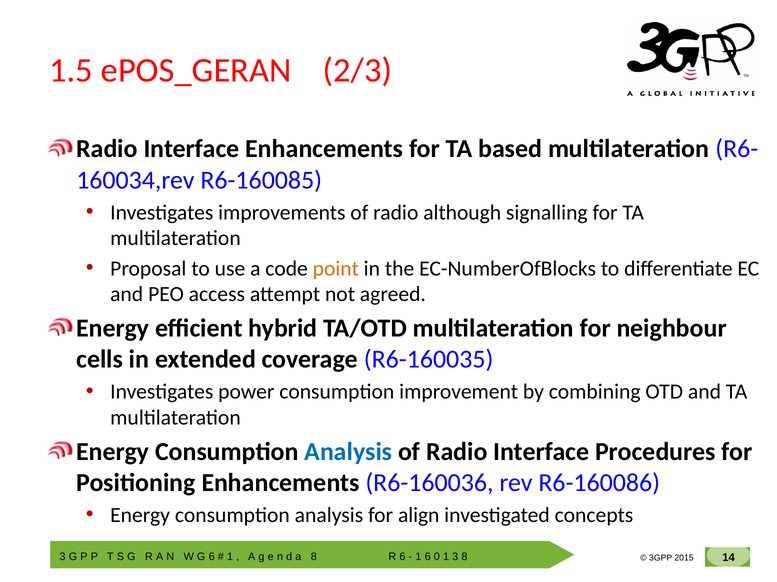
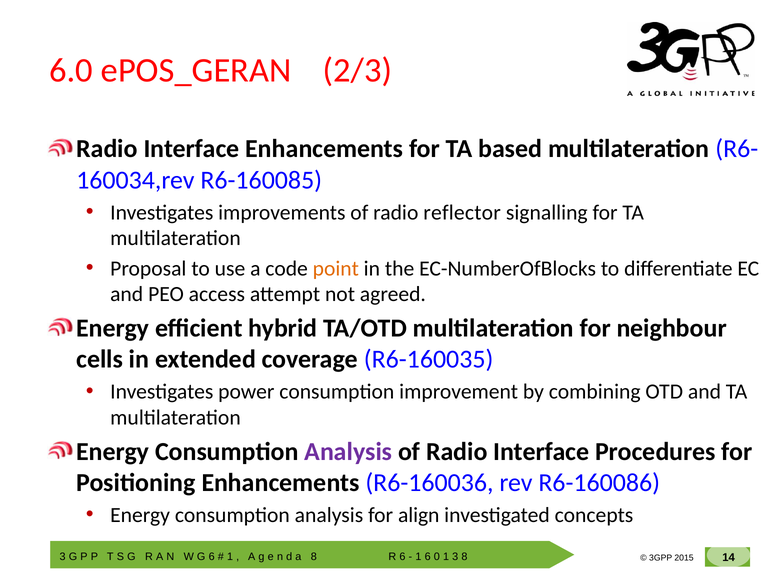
1.5: 1.5 -> 6.0
although: although -> reflector
Analysis at (348, 452) colour: blue -> purple
